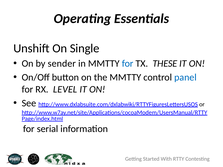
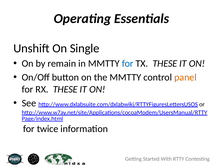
sender: sender -> remain
panel colour: blue -> orange
RX LEVEL: LEVEL -> THESE
serial: serial -> twice
